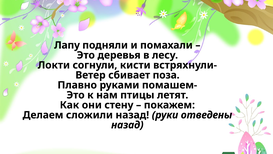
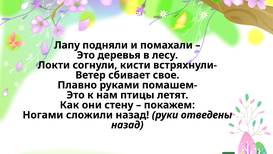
поза: поза -> свое
Делаем: Делаем -> Ногами
